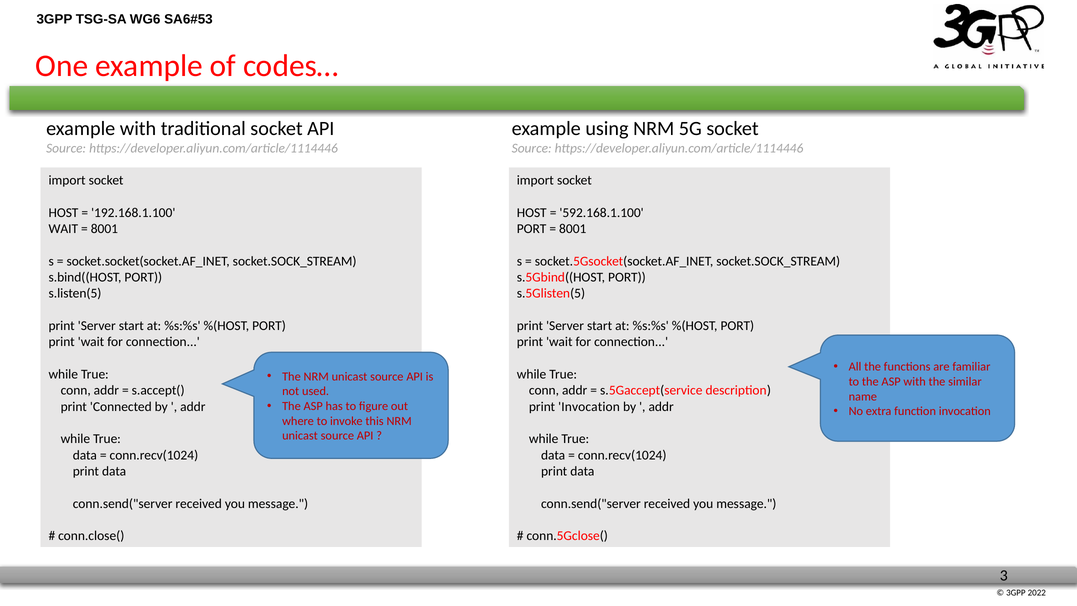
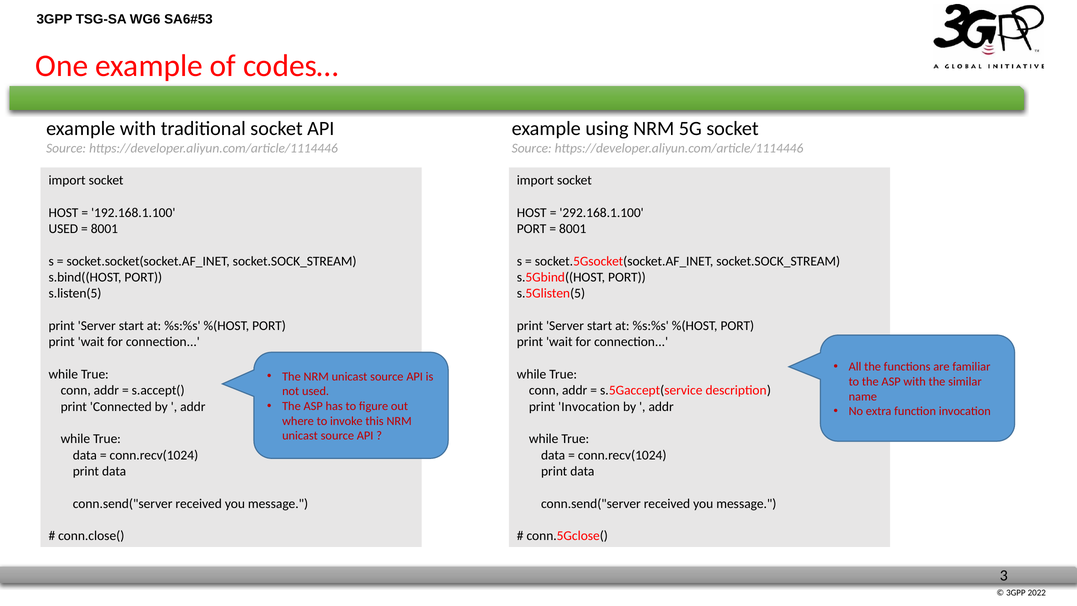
592.168.1.100: 592.168.1.100 -> 292.168.1.100
WAIT at (63, 229): WAIT -> USED
